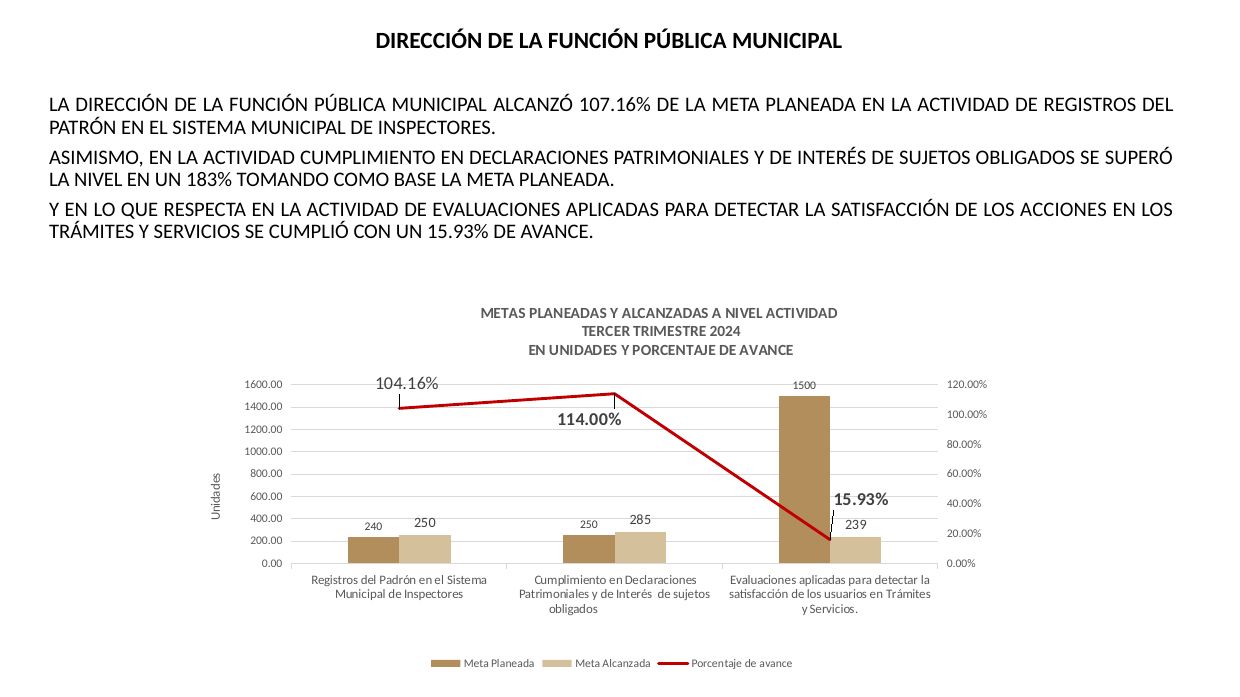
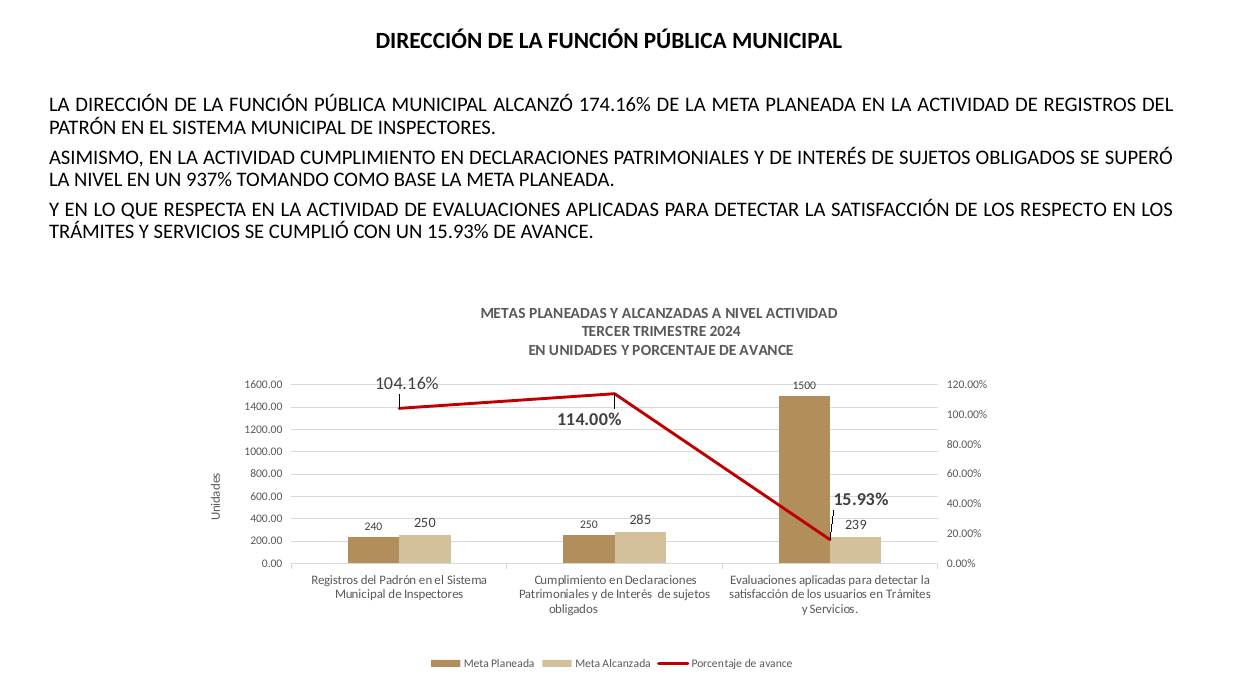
107.16%: 107.16% -> 174.16%
183%: 183% -> 937%
ACCIONES: ACCIONES -> RESPECTO
